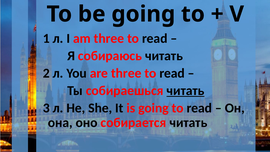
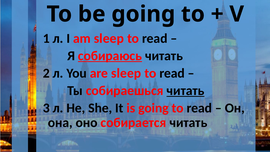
am three: three -> sleep
собираюсь underline: none -> present
are three: three -> sleep
